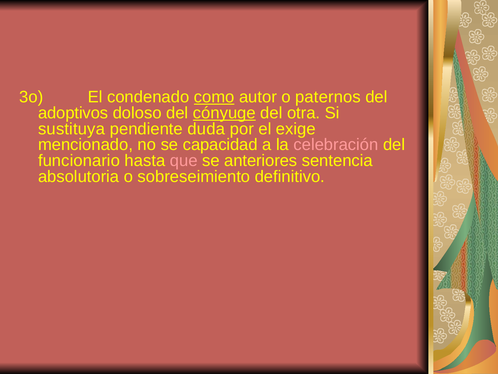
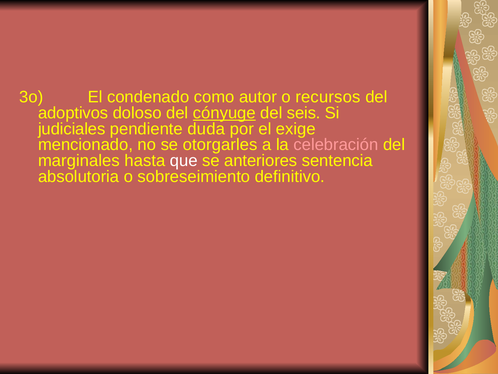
como underline: present -> none
paternos: paternos -> recursos
otra: otra -> seis
sustituya: sustituya -> judiciales
capacidad: capacidad -> otorgarles
funcionario: funcionario -> marginales
que colour: pink -> white
